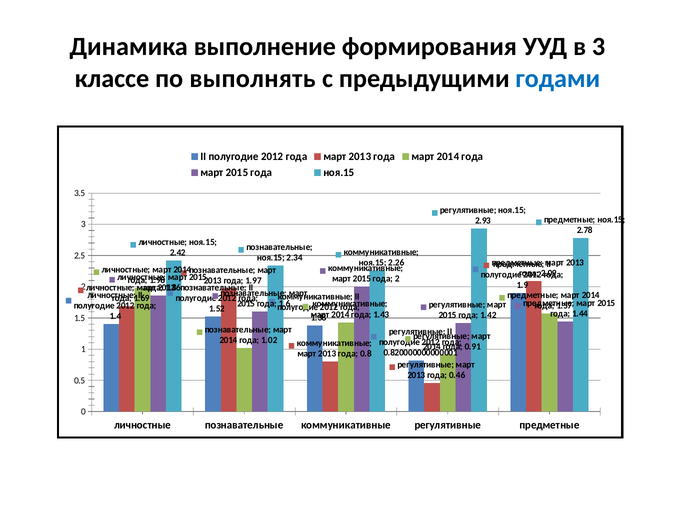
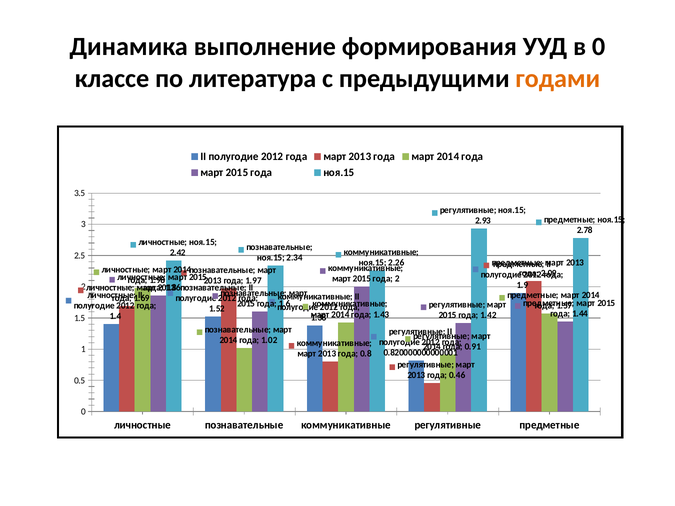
в 3: 3 -> 0
выполнять: выполнять -> литература
годами colour: blue -> orange
